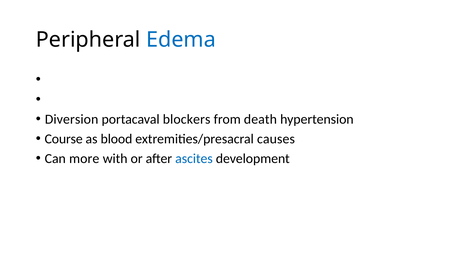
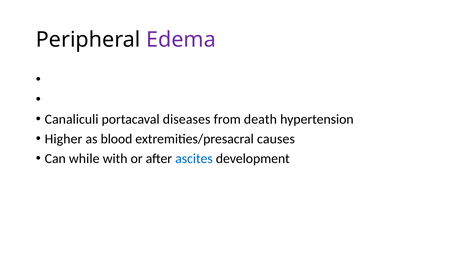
Edema colour: blue -> purple
Diversion: Diversion -> Canaliculi
blockers: blockers -> diseases
Course: Course -> Higher
more: more -> while
